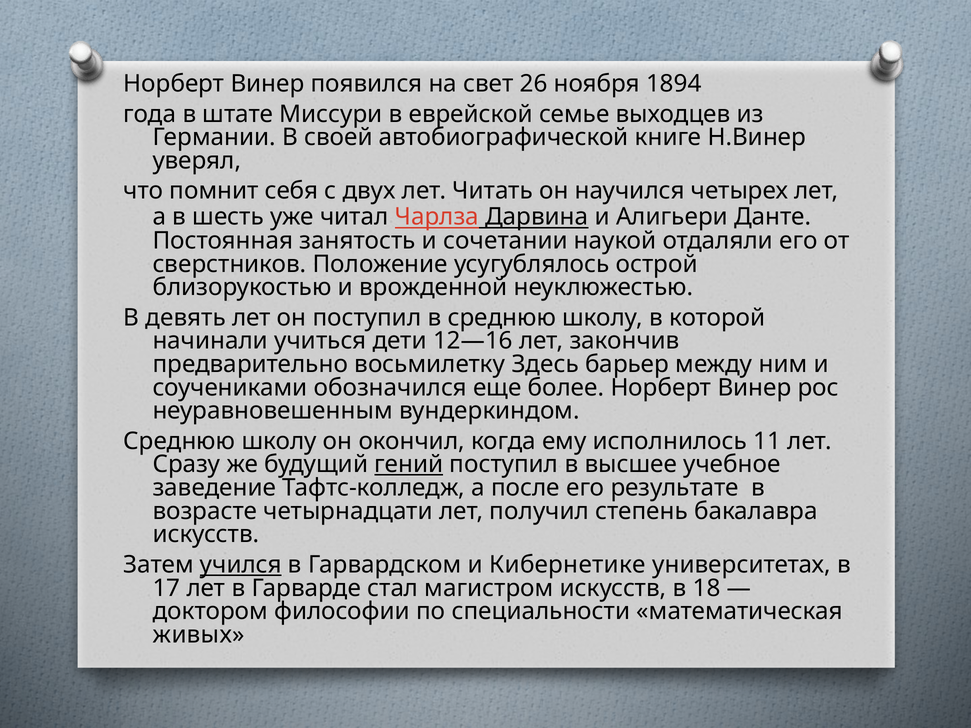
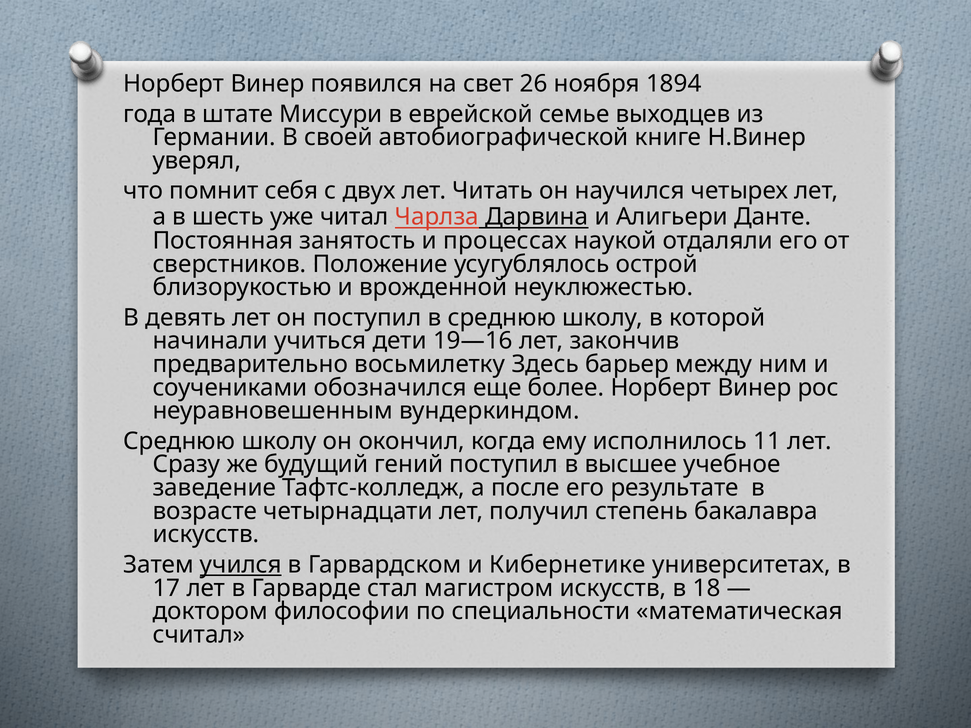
сочетании: сочетании -> процессах
12—16: 12—16 -> 19—16
гений underline: present -> none
живых: живых -> считал
